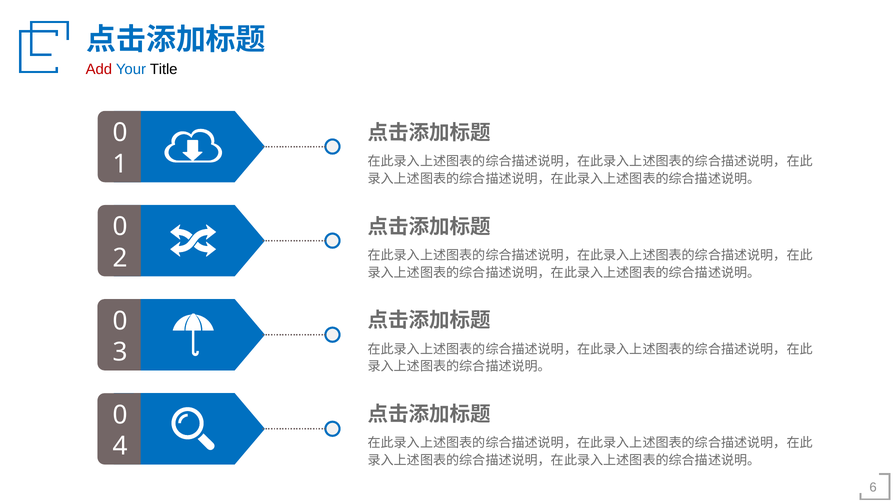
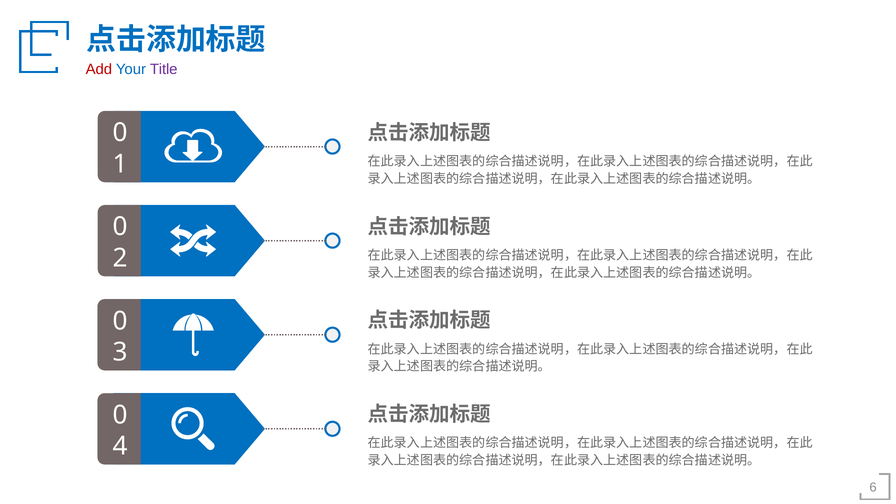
Title colour: black -> purple
